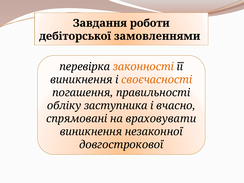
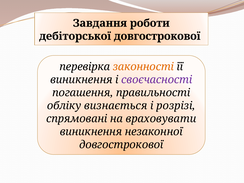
дебіторської замовленнями: замовленнями -> довгострокової
своєчасності colour: orange -> purple
заступника: заступника -> визнається
вчасно: вчасно -> розрізі
